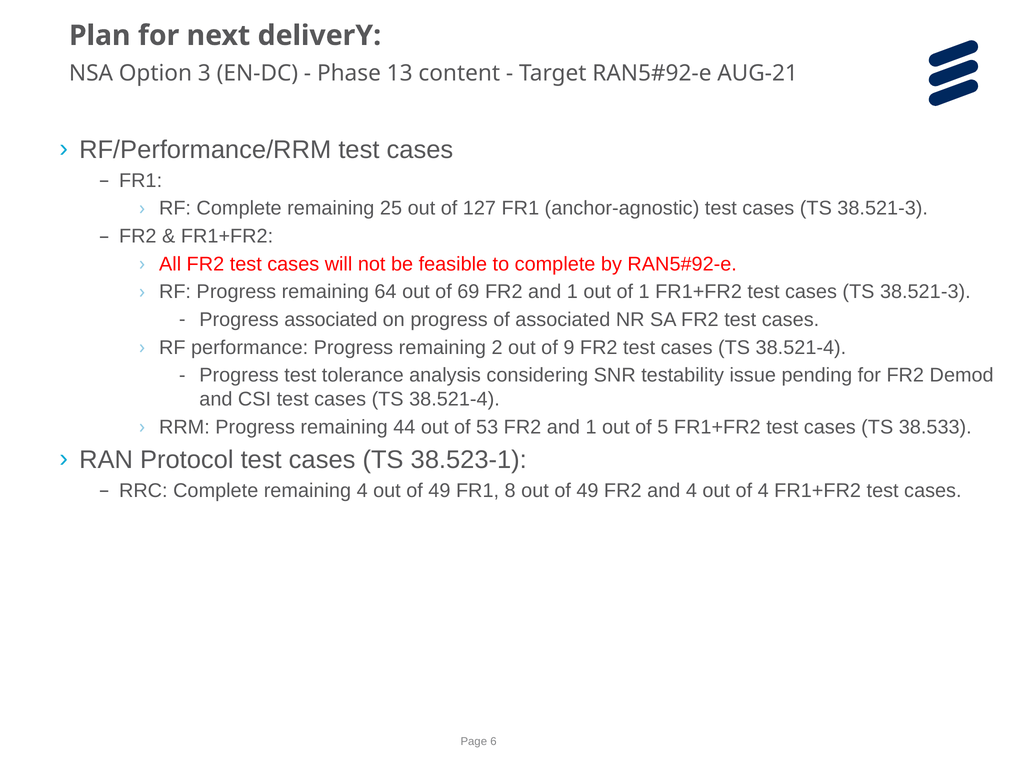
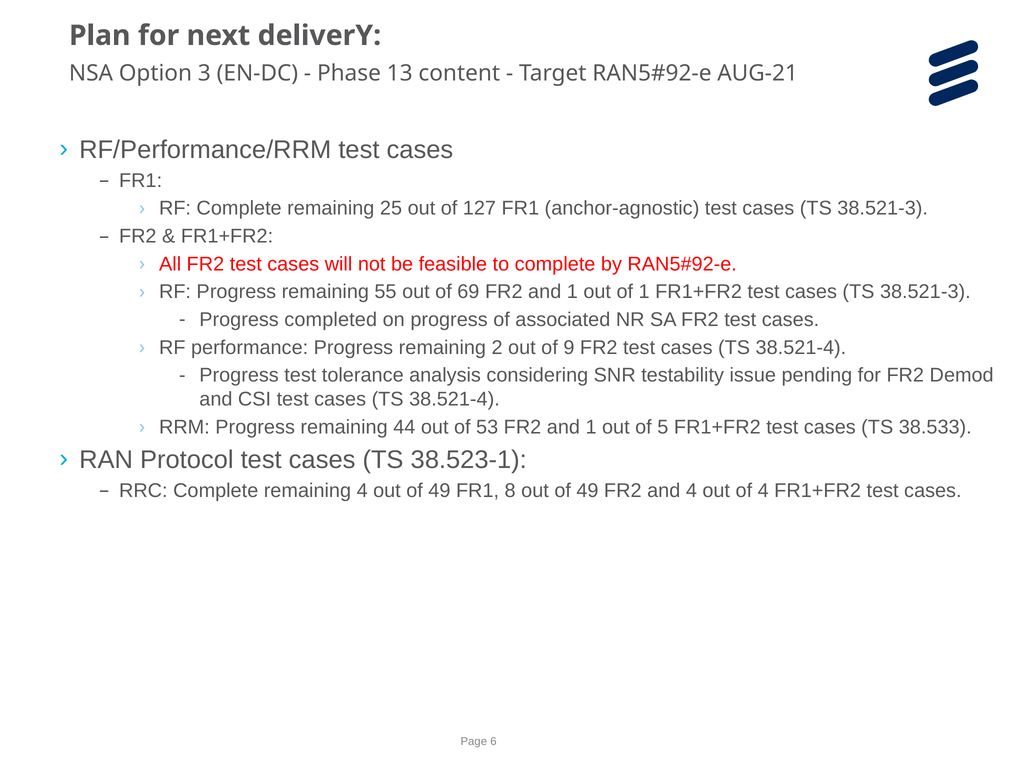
64: 64 -> 55
Progress associated: associated -> completed
